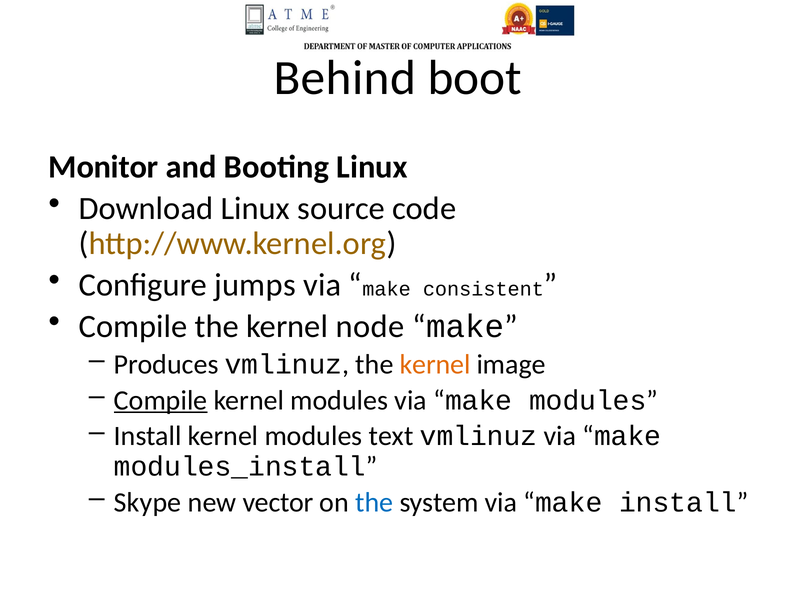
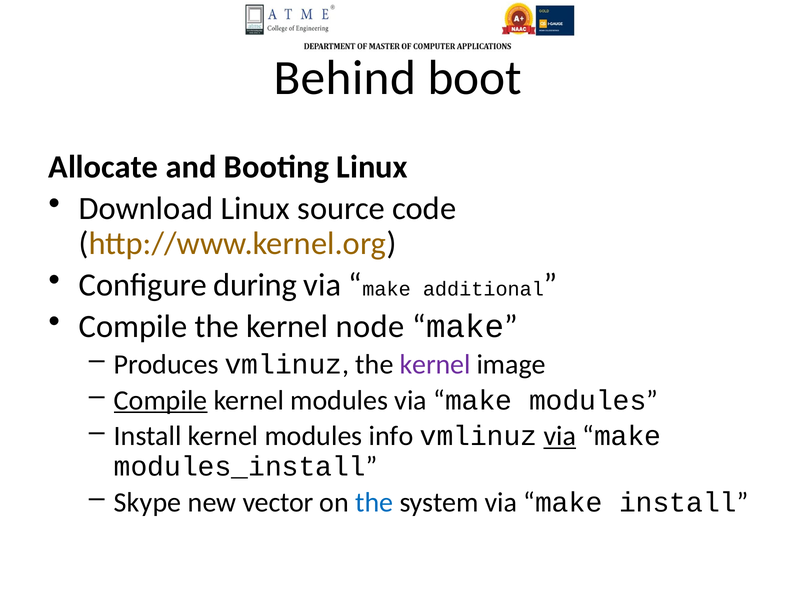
Monitor: Monitor -> Allocate
jumps: jumps -> during
consistent: consistent -> additional
kernel at (435, 365) colour: orange -> purple
text: text -> info
via at (560, 436) underline: none -> present
